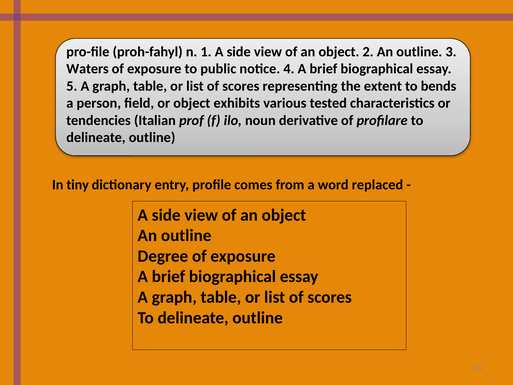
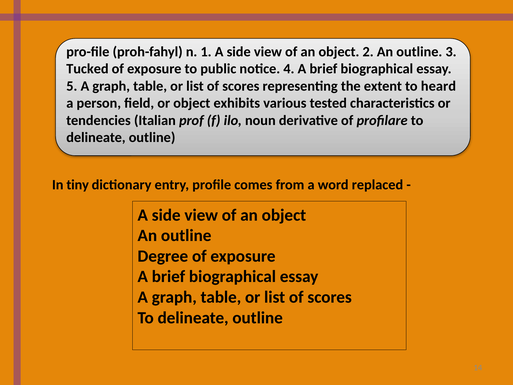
Waters: Waters -> Tucked
bends: bends -> heard
